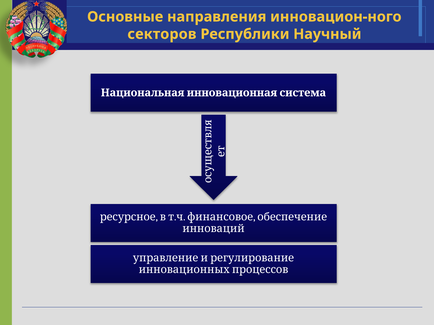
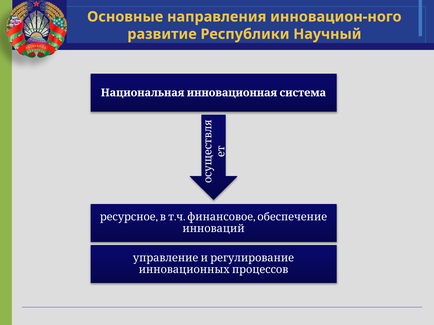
секторов: секторов -> развитие
